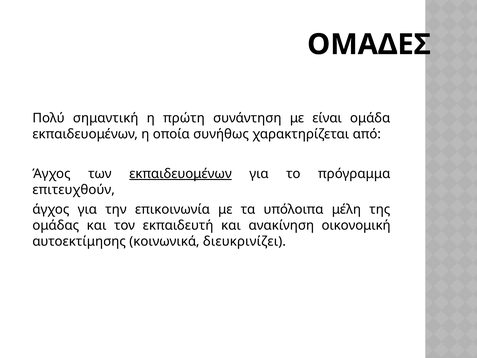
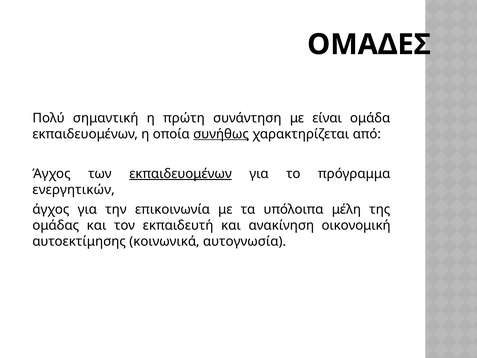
συνήθως underline: none -> present
επιτευχθούν: επιτευχθούν -> ενεργητικών
διευκρινίζει: διευκρινίζει -> αυτογνωσία
